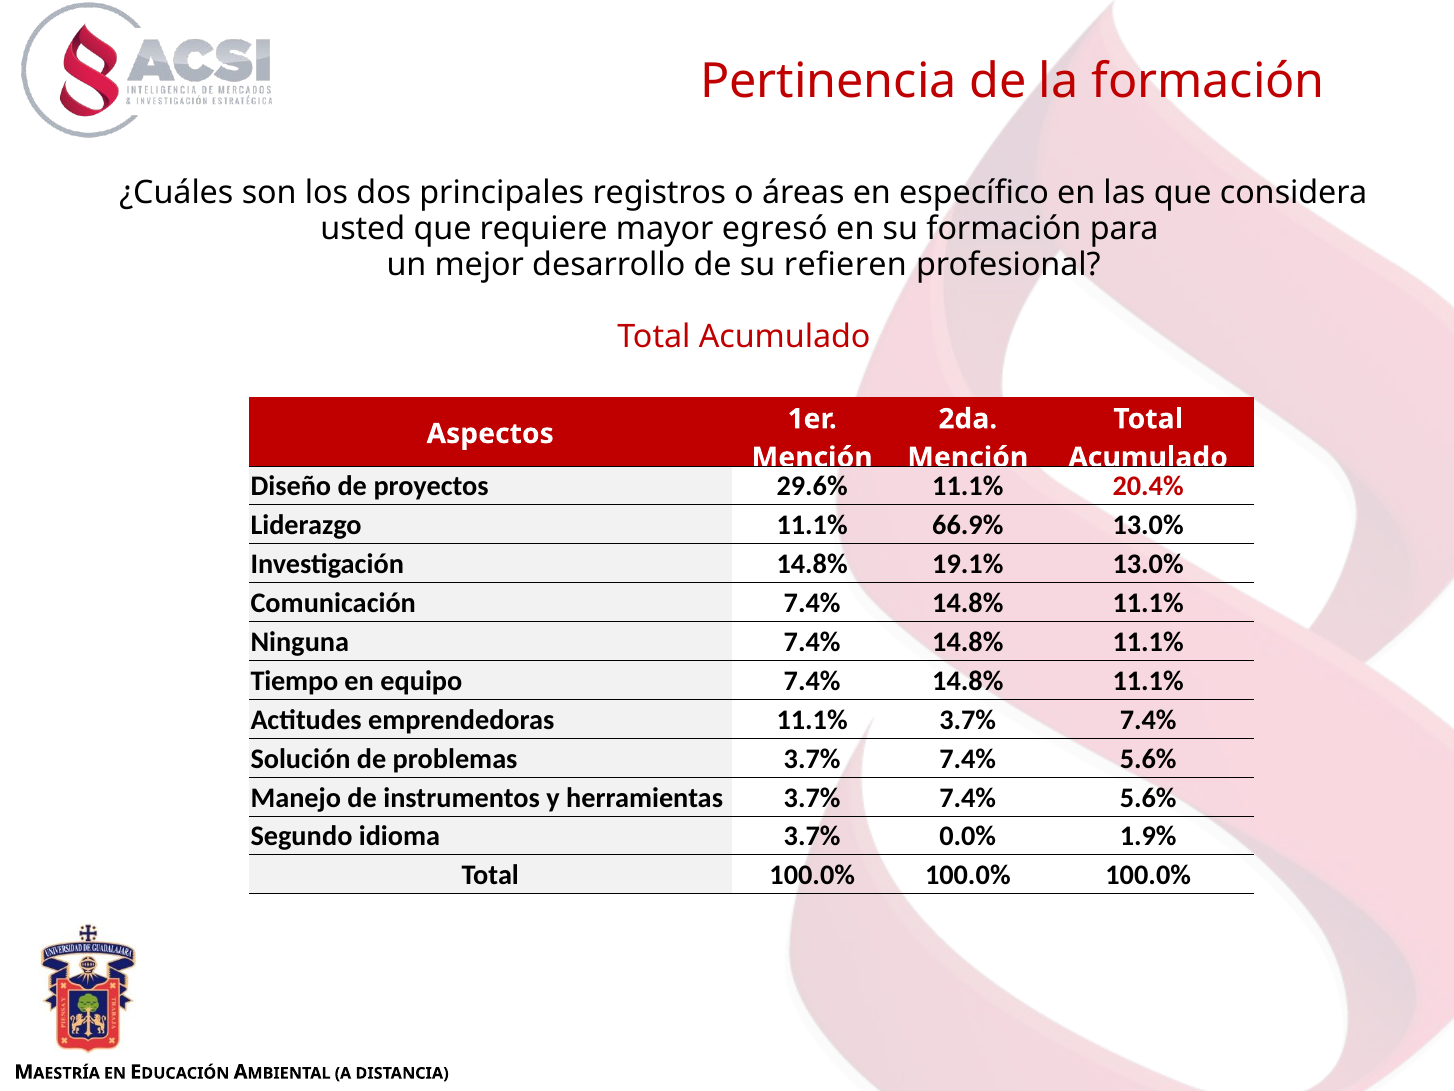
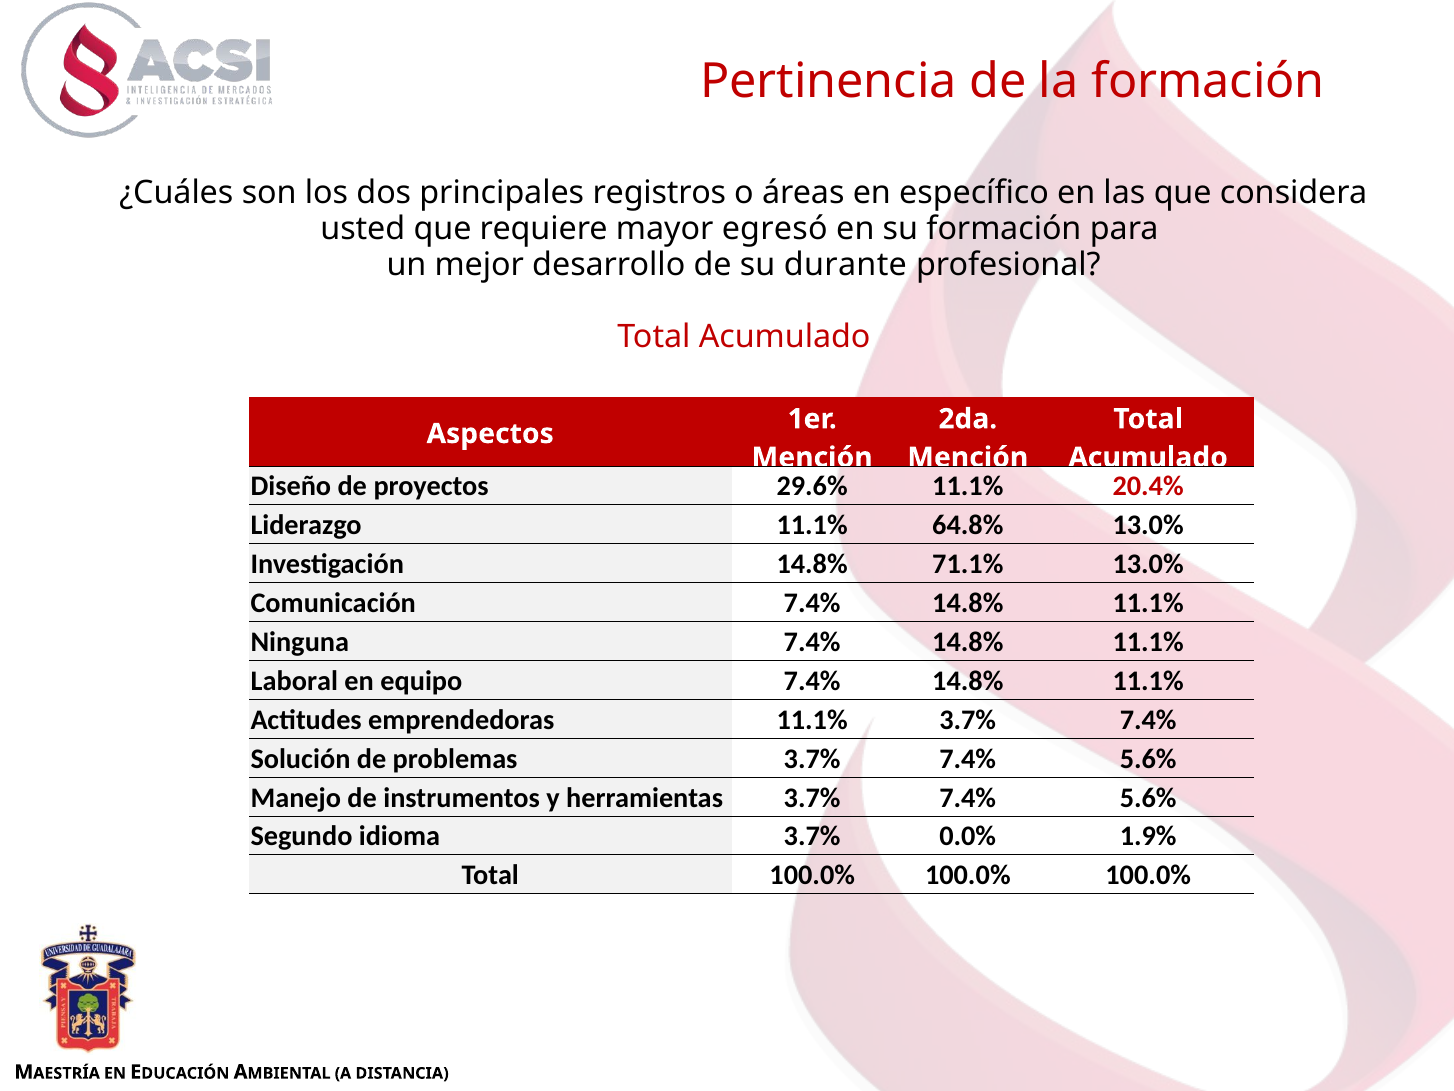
refieren: refieren -> durante
66.9%: 66.9% -> 64.8%
19.1%: 19.1% -> 71.1%
Tiempo: Tiempo -> Laboral
